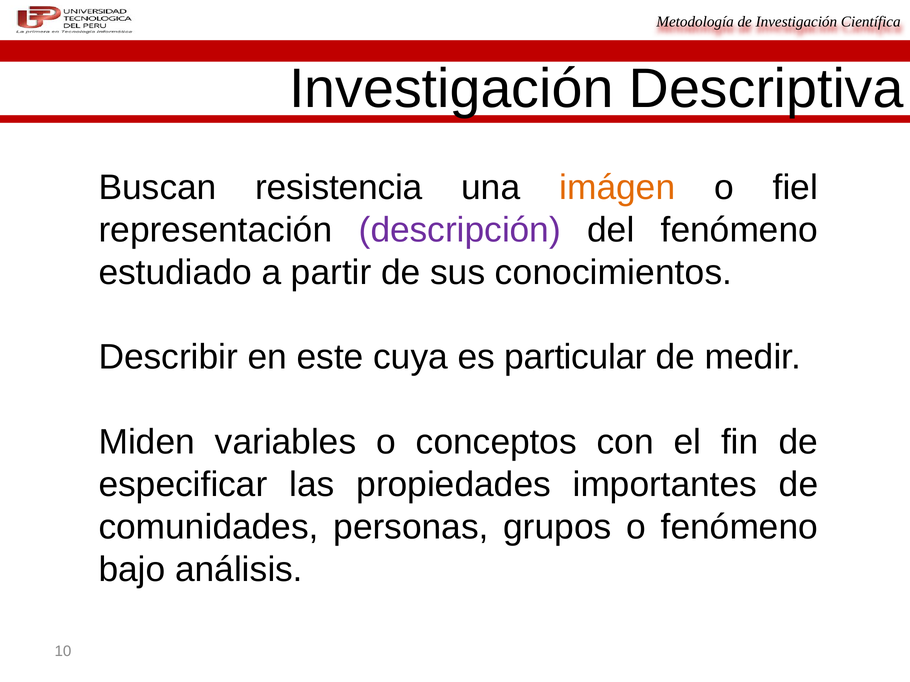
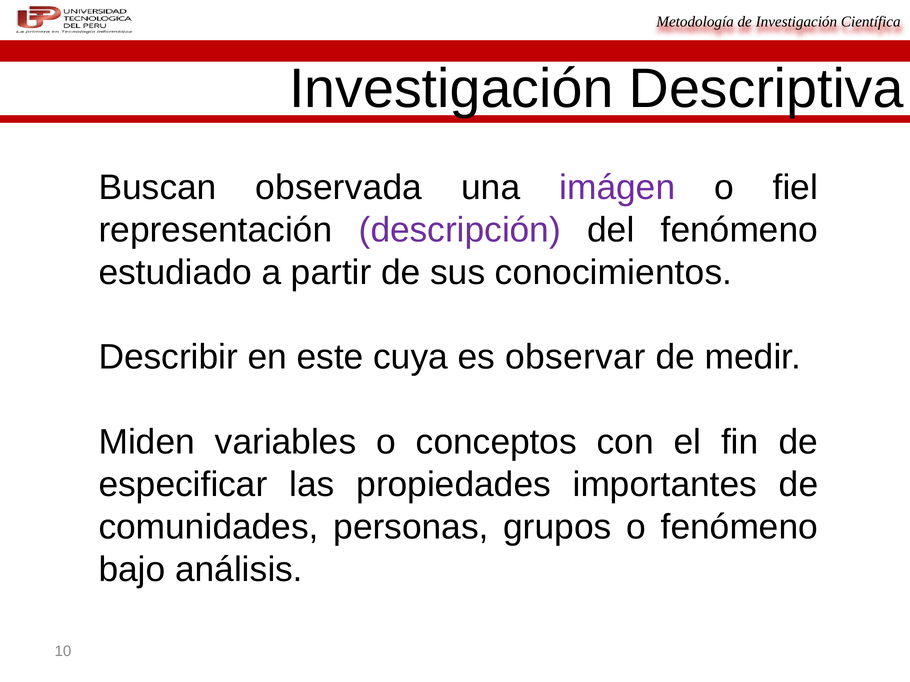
resistencia: resistencia -> observada
imágen colour: orange -> purple
particular: particular -> observar
